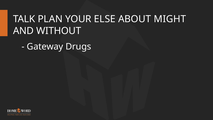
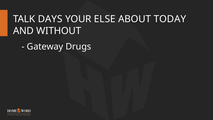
PLAN: PLAN -> DAYS
MIGHT: MIGHT -> TODAY
